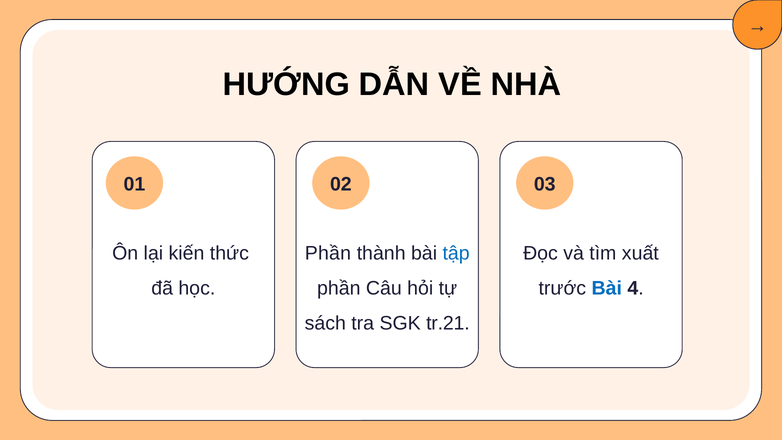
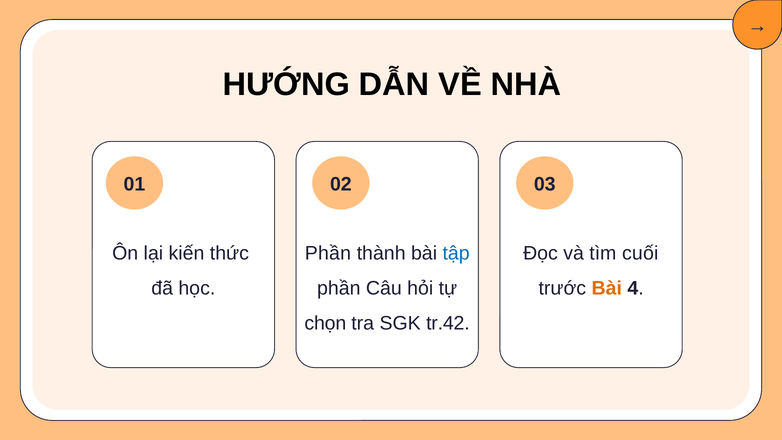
xuất: xuất -> cuối
Bài at (607, 288) colour: blue -> orange
sách: sách -> chọn
tr.21: tr.21 -> tr.42
